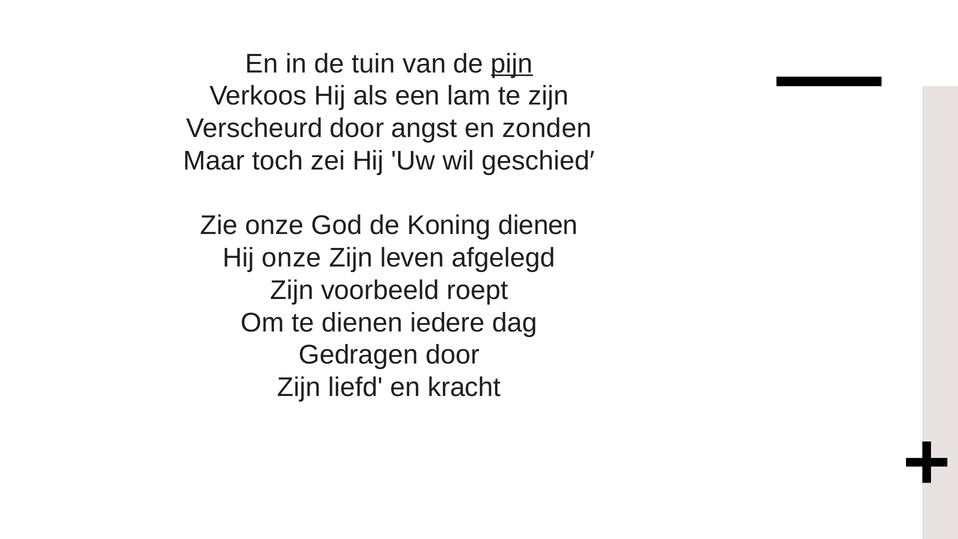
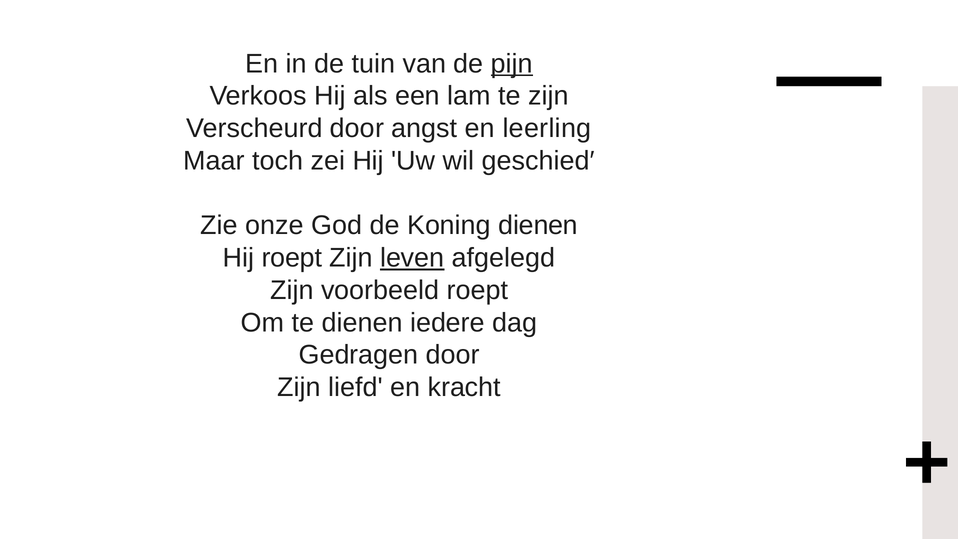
zonden: zonden -> leerling
Hij onze: onze -> roept
leven underline: none -> present
